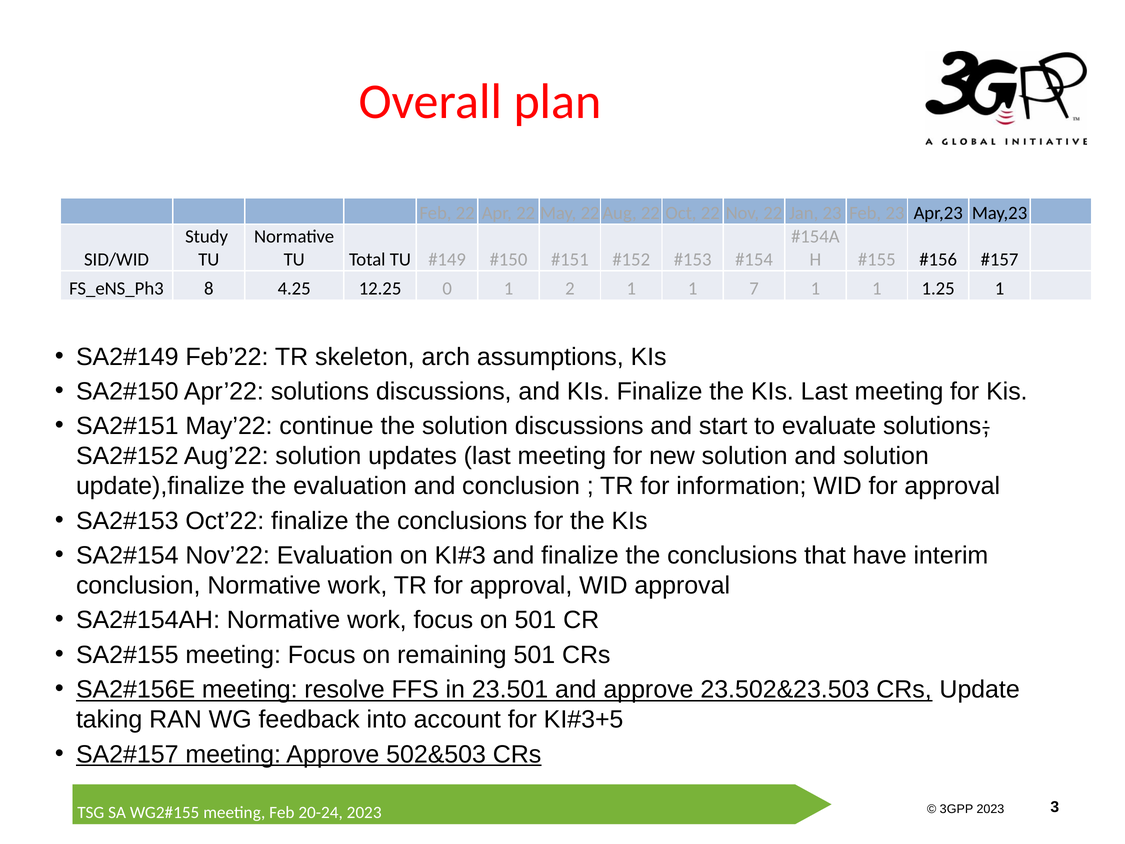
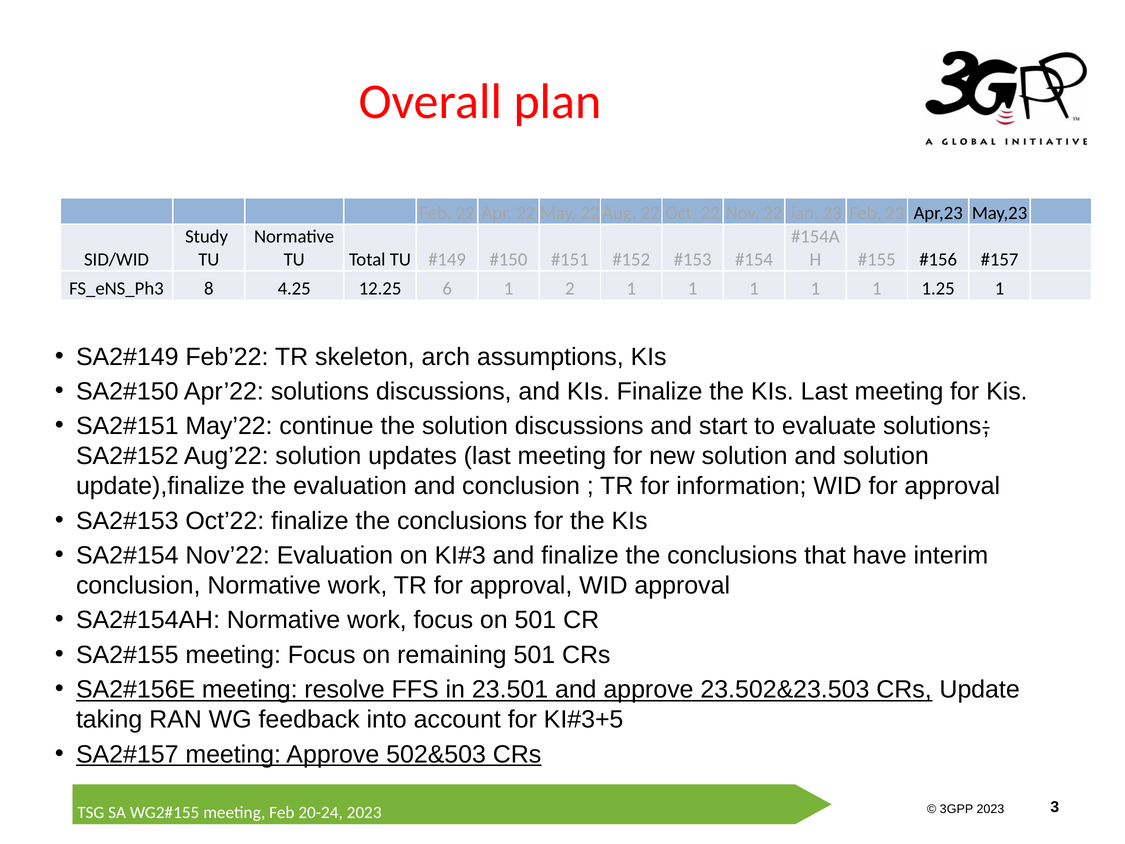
0: 0 -> 6
2 1 1 7: 7 -> 1
